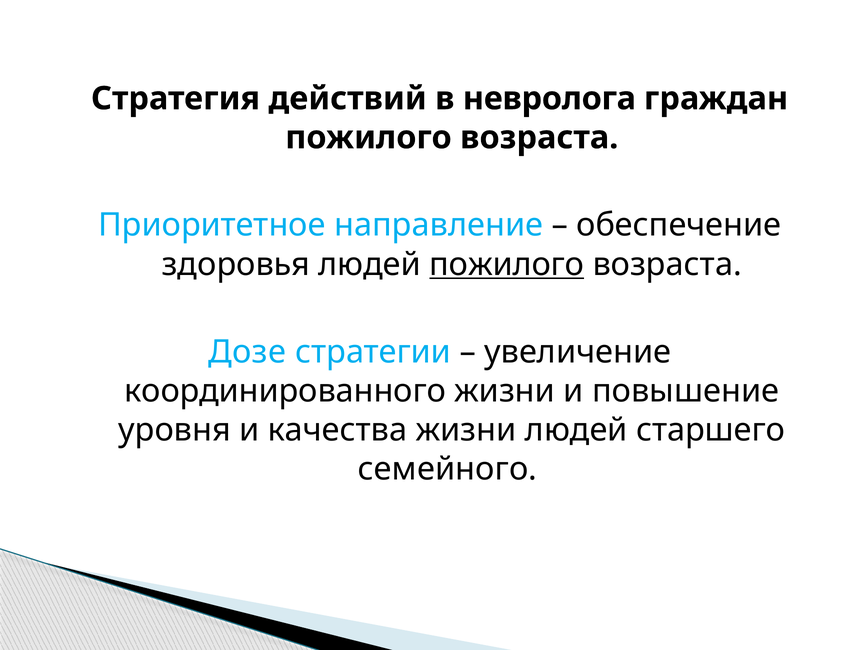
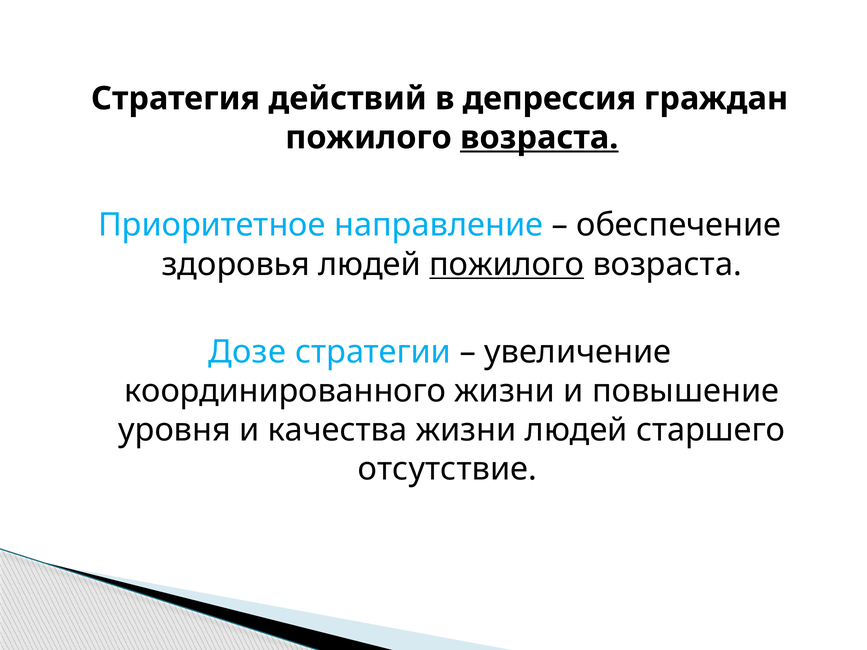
невролога: невролога -> депрессия
возраста at (539, 138) underline: none -> present
семейного: семейного -> отсутствие
